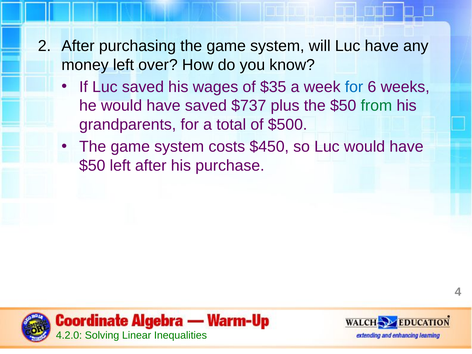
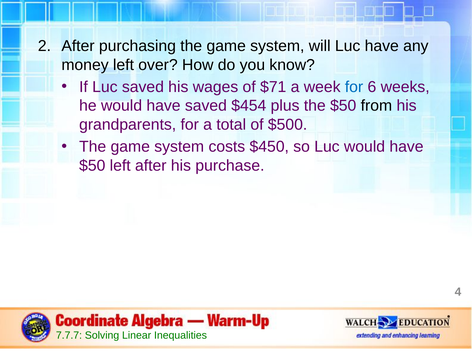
$35: $35 -> $71
$737: $737 -> $454
from colour: green -> black
4.2.0: 4.2.0 -> 7.7.7
